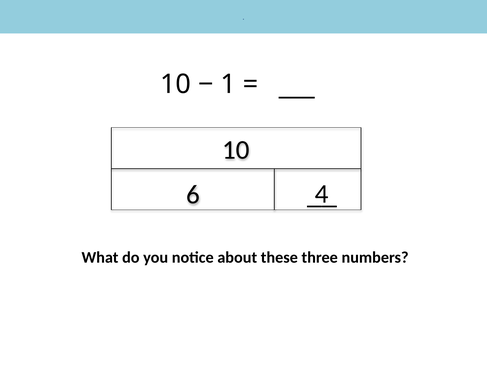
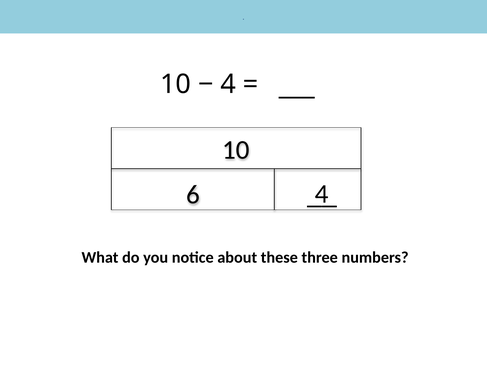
1 at (228, 84): 1 -> 4
